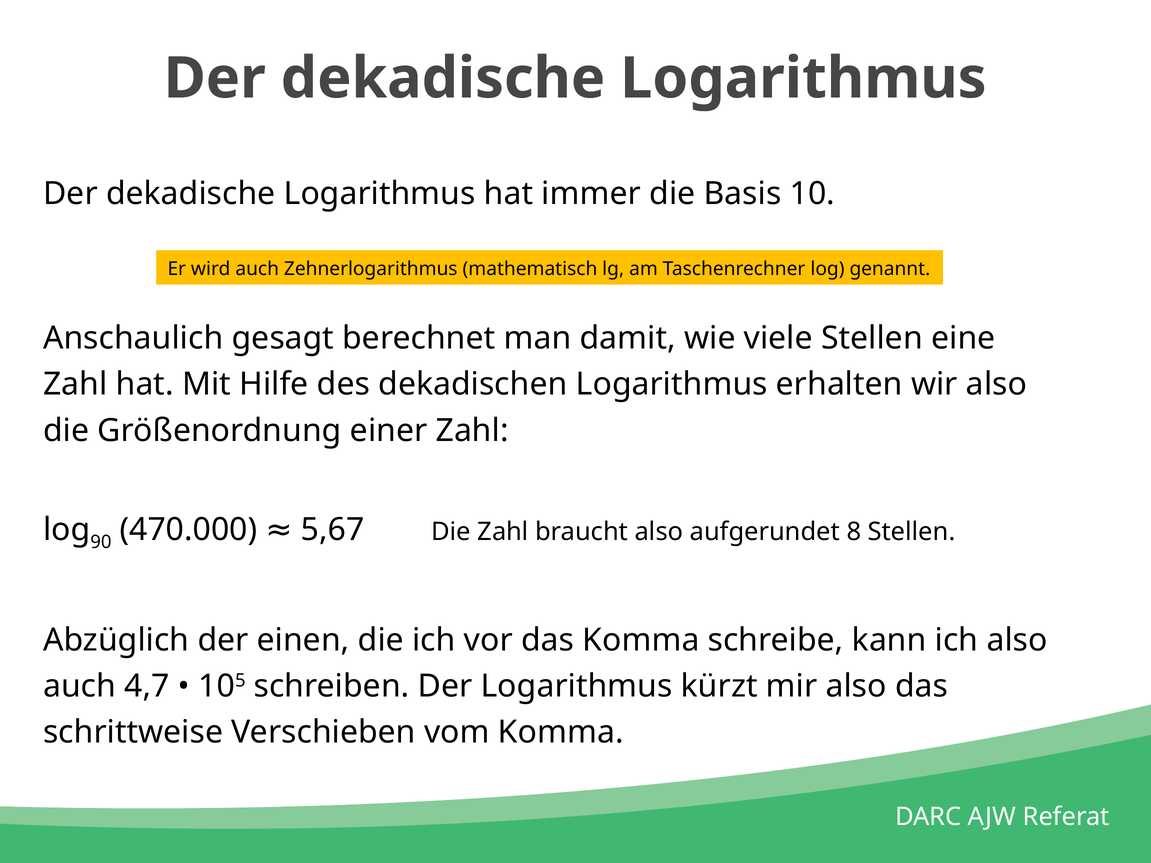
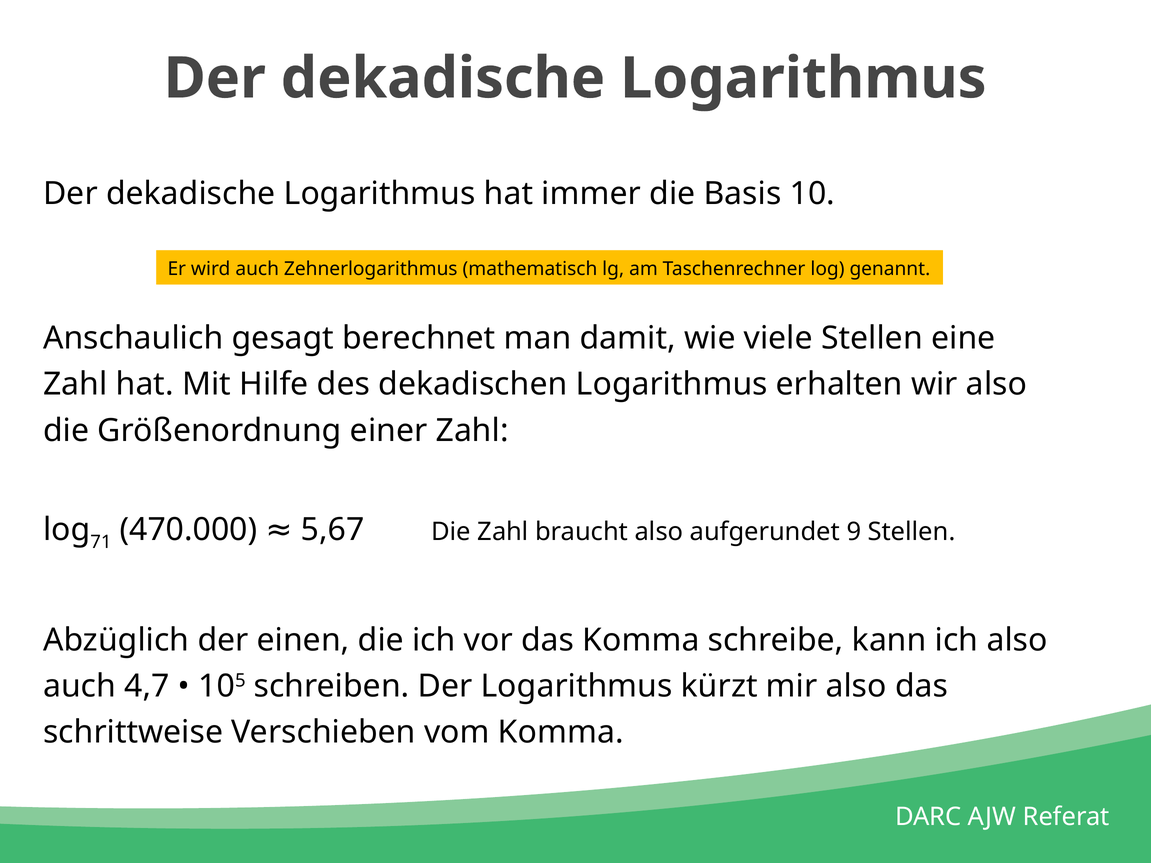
8: 8 -> 9
90: 90 -> 71
